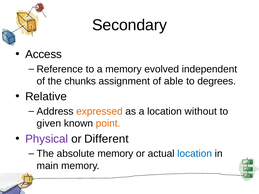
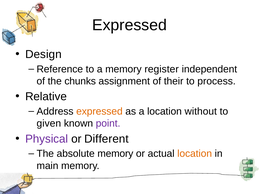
Secondary at (130, 25): Secondary -> Expressed
Access: Access -> Design
evolved: evolved -> register
able: able -> their
degrees: degrees -> process
point colour: orange -> purple
location at (195, 154) colour: blue -> orange
